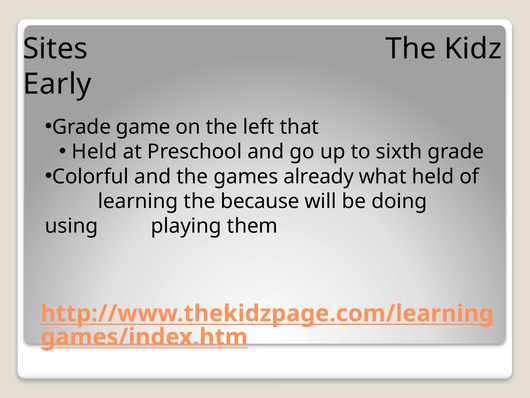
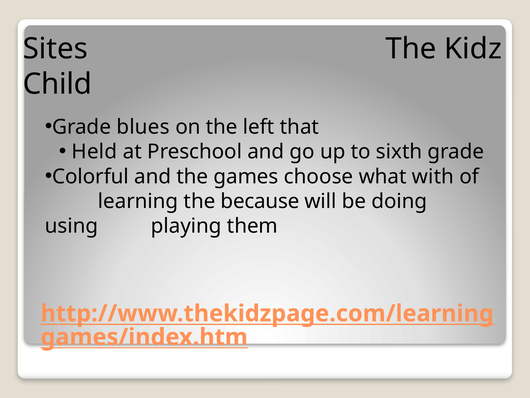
Early: Early -> Child
game: game -> blues
already: already -> choose
what held: held -> with
